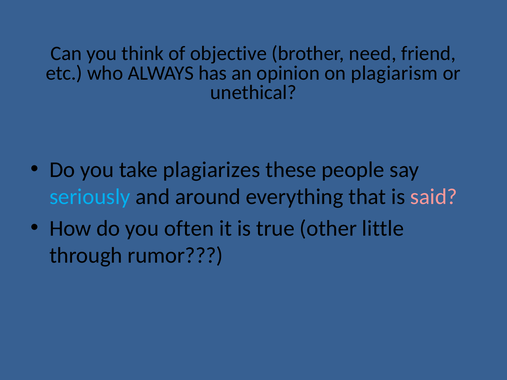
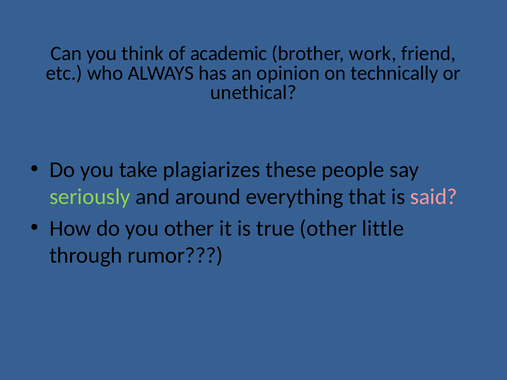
objective: objective -> academic
need: need -> work
plagiarism: plagiarism -> technically
seriously colour: light blue -> light green
you often: often -> other
